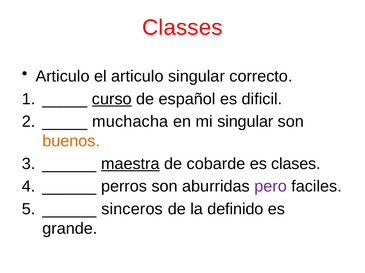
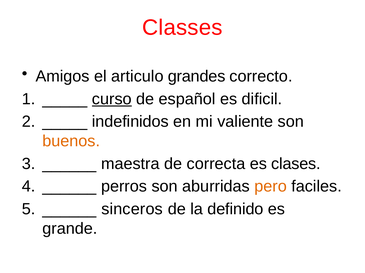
Articulo at (63, 77): Articulo -> Amigos
articulo singular: singular -> grandes
muchacha: muchacha -> indefinidos
mi singular: singular -> valiente
maestra underline: present -> none
cobarde: cobarde -> correcta
pero colour: purple -> orange
